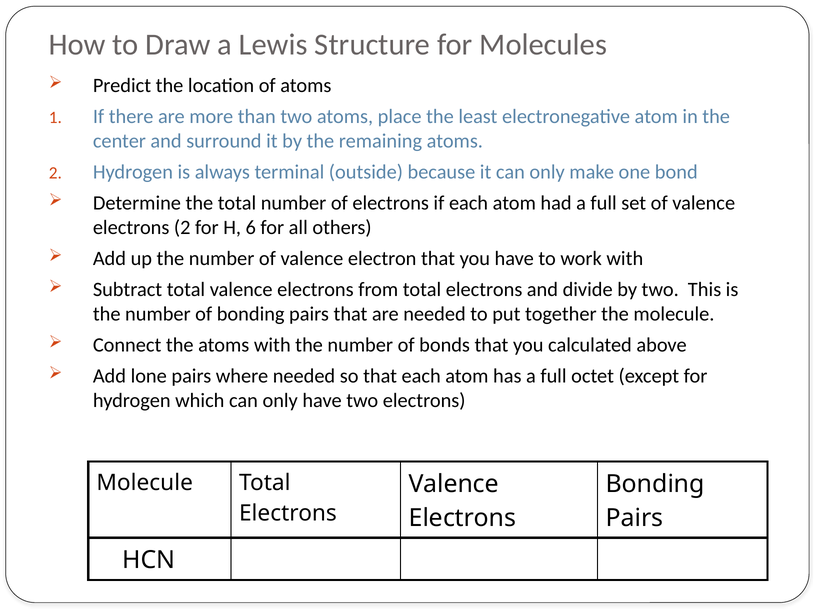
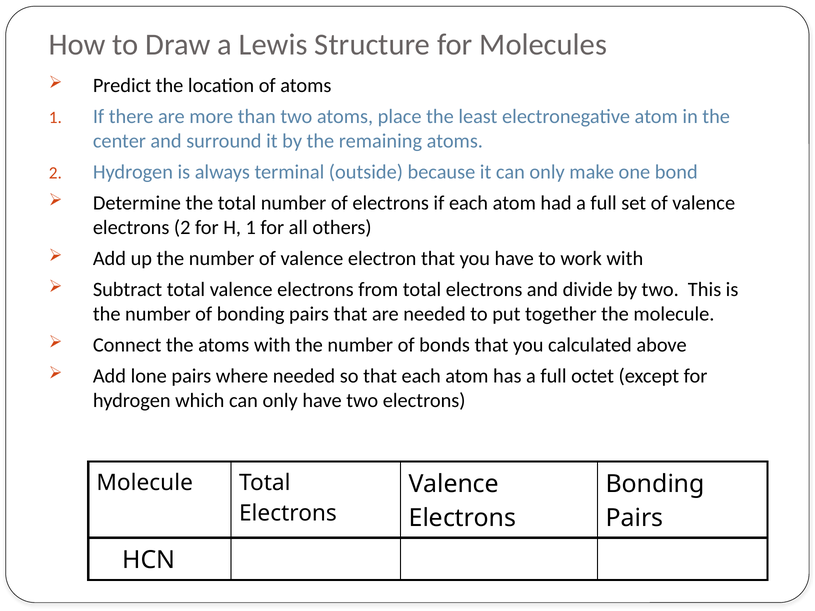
H 6: 6 -> 1
